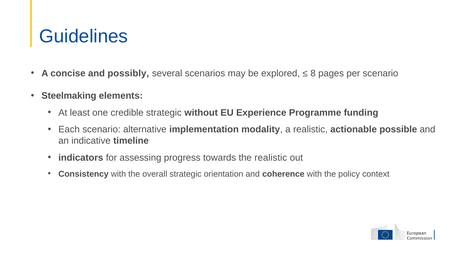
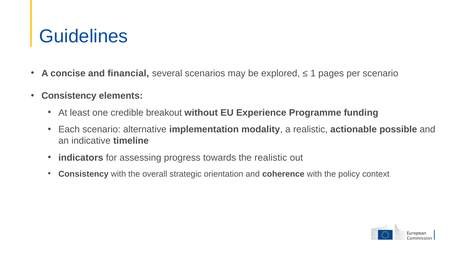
possibly: possibly -> financial
8: 8 -> 1
Steelmaking at (69, 96): Steelmaking -> Consistency
credible strategic: strategic -> breakout
